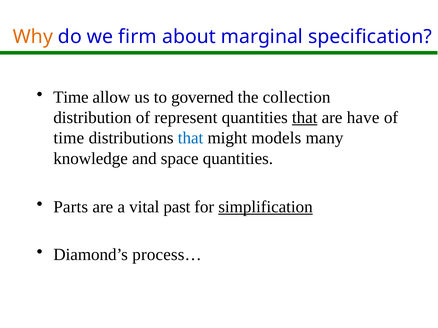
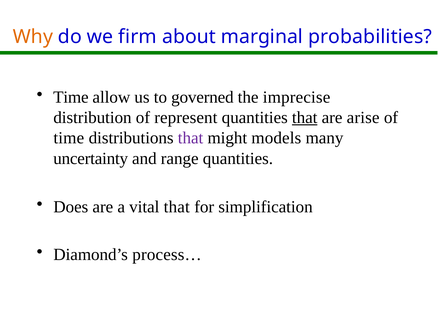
specification: specification -> probabilities
collection: collection -> imprecise
have: have -> arise
that at (191, 138) colour: blue -> purple
knowledge: knowledge -> uncertainty
space: space -> range
Parts: Parts -> Does
vital past: past -> that
simplification underline: present -> none
